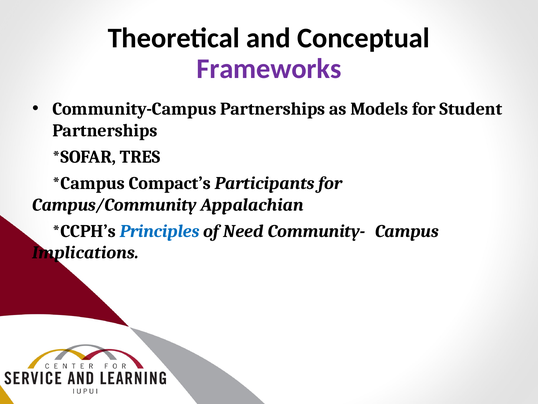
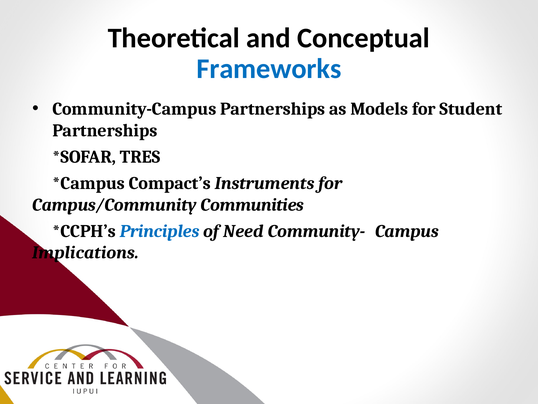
Frameworks colour: purple -> blue
Participants: Participants -> Instruments
Appalachian: Appalachian -> Communities
